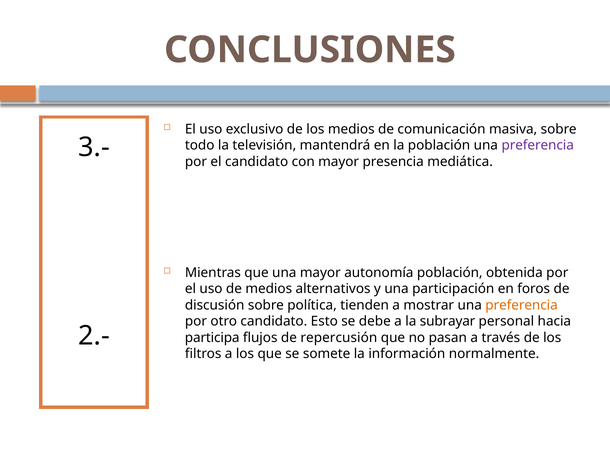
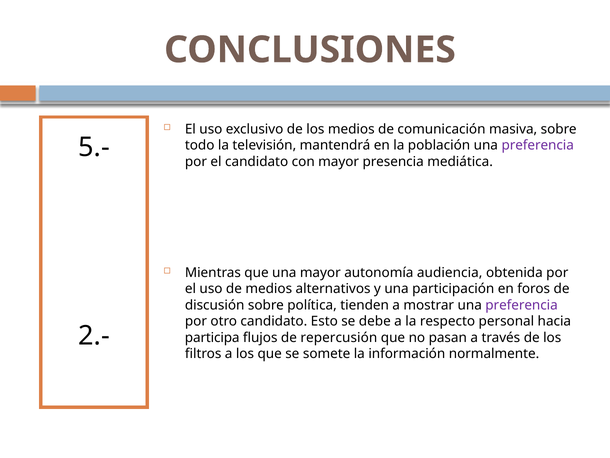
3.-: 3.- -> 5.-
autonomía población: población -> audiencia
preferencia at (522, 305) colour: orange -> purple
subrayar: subrayar -> respecto
